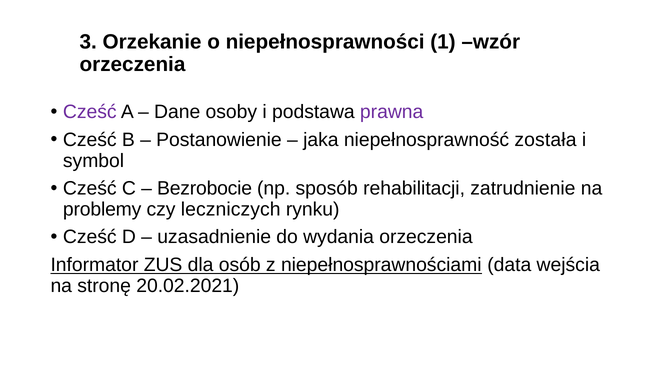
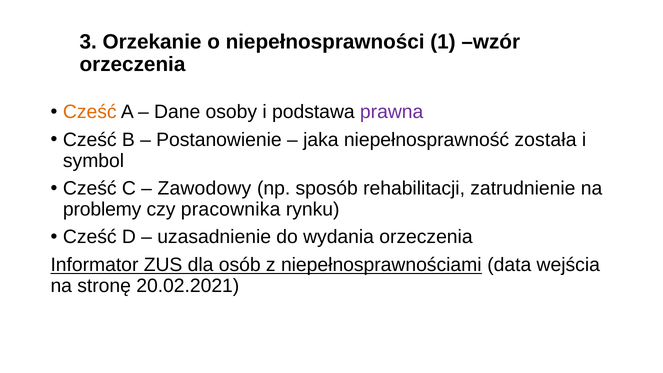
Cześć at (90, 112) colour: purple -> orange
Bezrobocie: Bezrobocie -> Zawodowy
leczniczych: leczniczych -> pracownika
